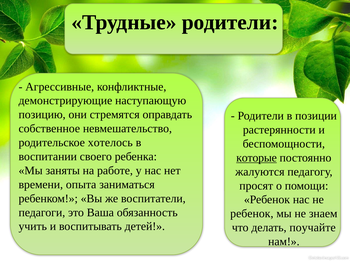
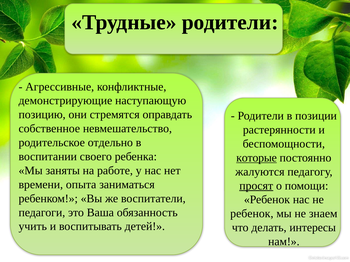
хотелось: хотелось -> отдельно
просят underline: none -> present
поучайте: поучайте -> интересы
